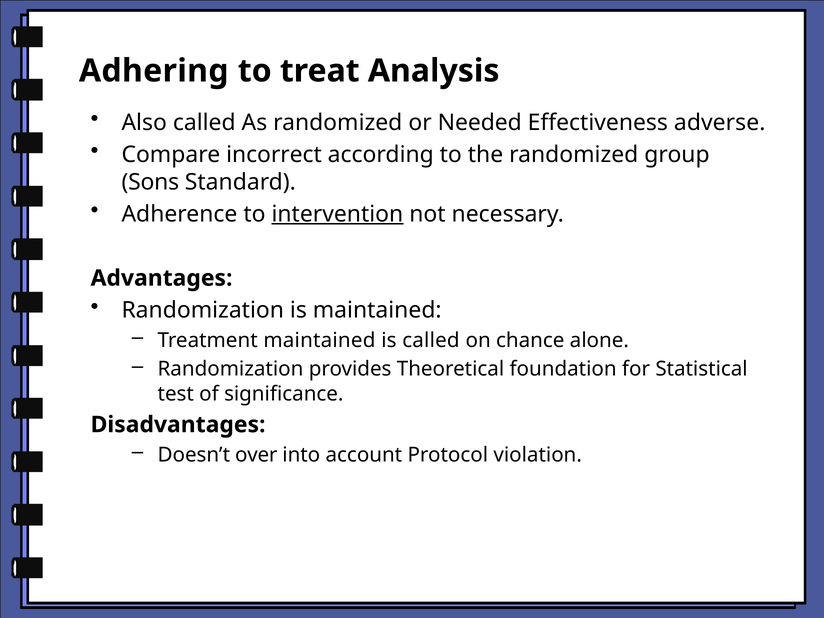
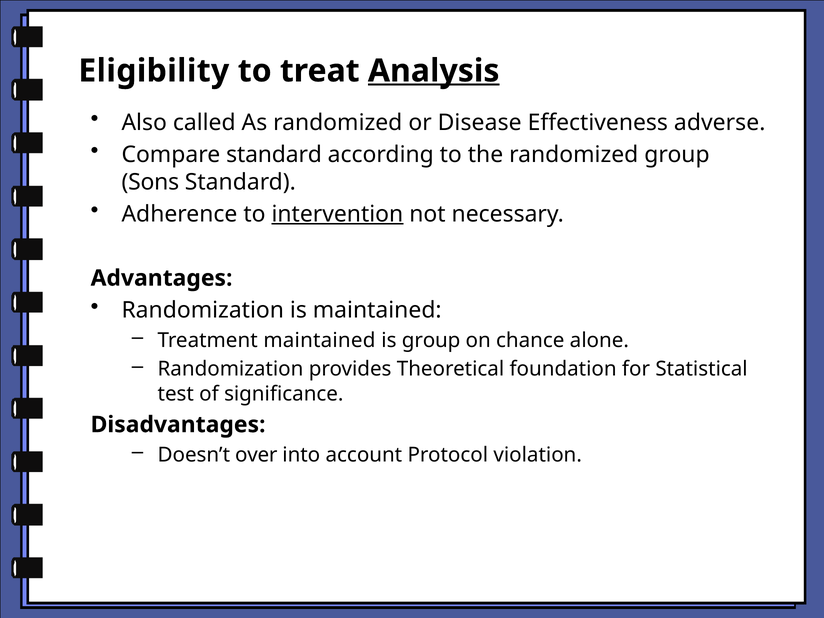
Adhering: Adhering -> Eligibility
Analysis underline: none -> present
Needed: Needed -> Disease
Compare incorrect: incorrect -> standard
is called: called -> group
